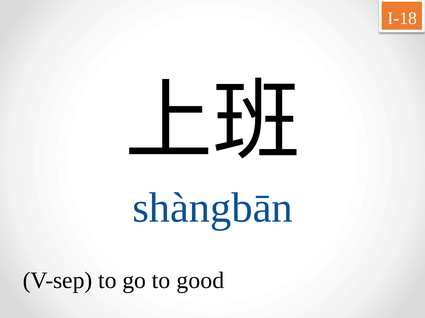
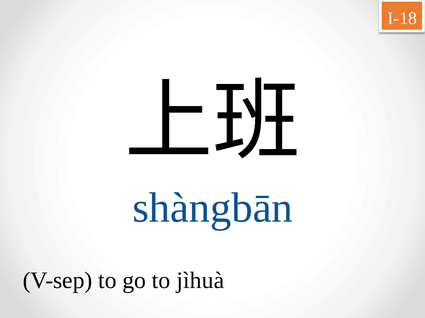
good: good -> jìhuà
